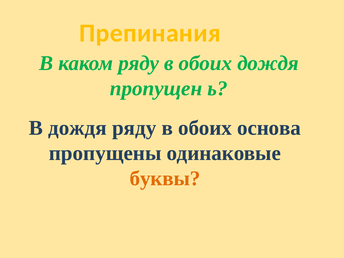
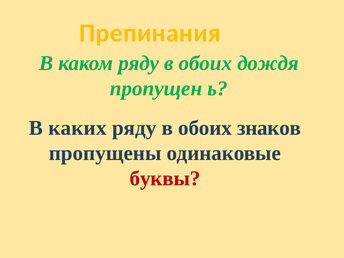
В дождя: дождя -> каких
основа: основа -> знаков
буквы colour: orange -> red
